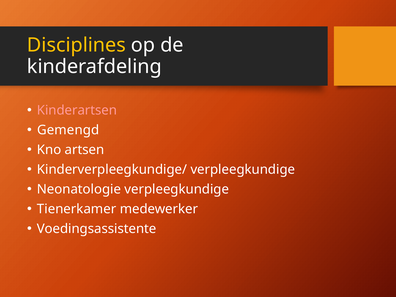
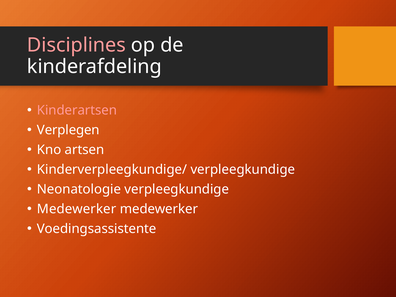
Disciplines colour: yellow -> pink
Gemengd: Gemengd -> Verplegen
Tienerkamer at (77, 209): Tienerkamer -> Medewerker
